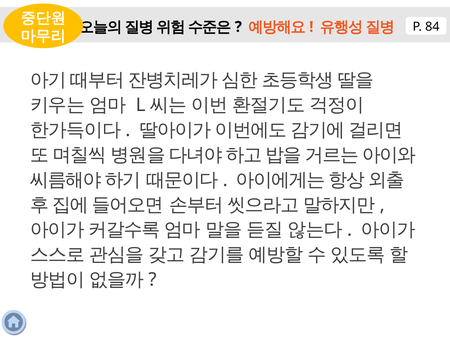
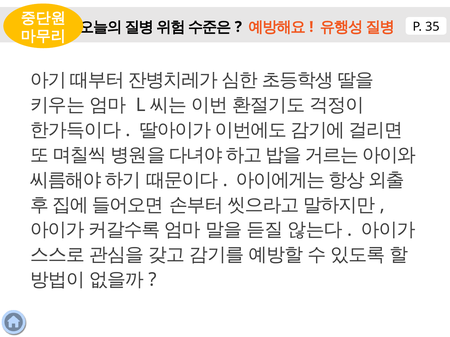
84: 84 -> 35
